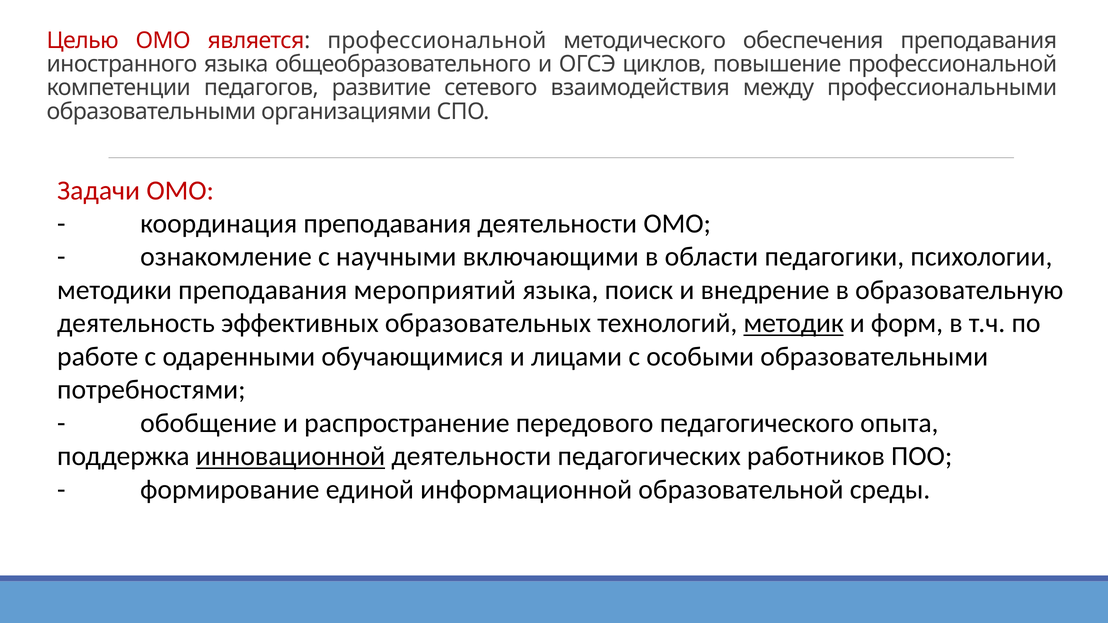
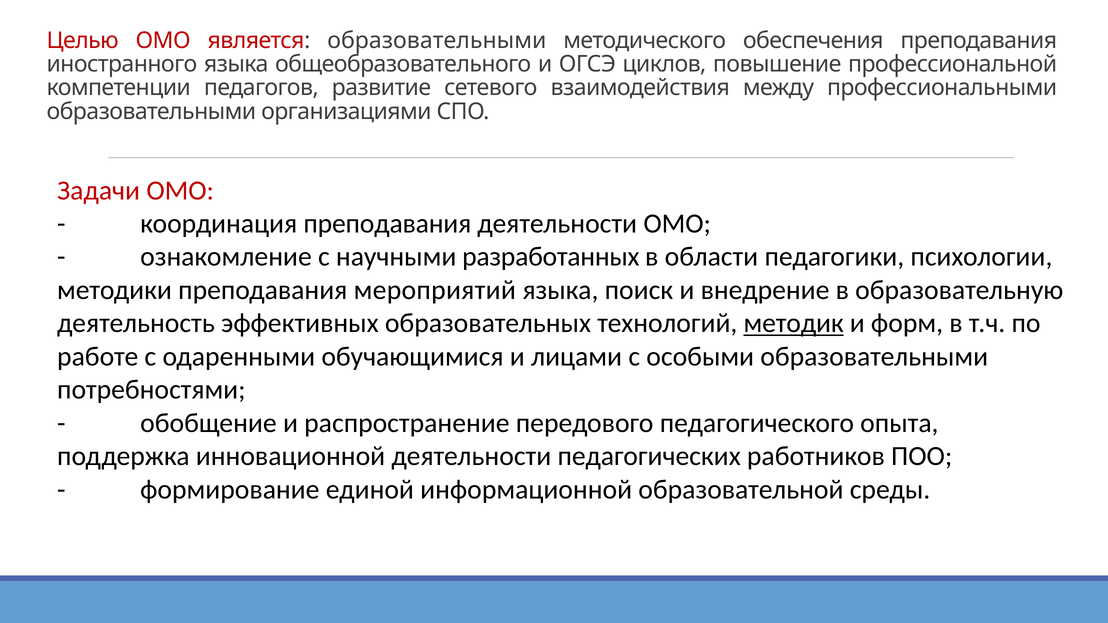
является профессиональной: профессиональной -> образовательными
включающими: включающими -> разработанных
инновационной underline: present -> none
